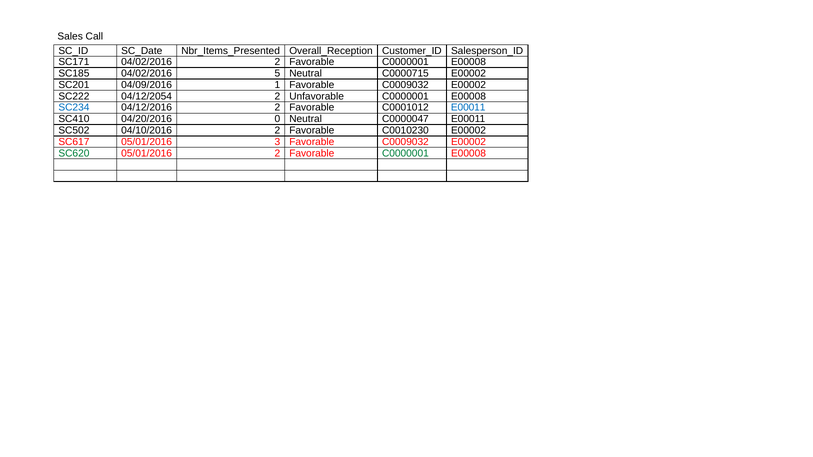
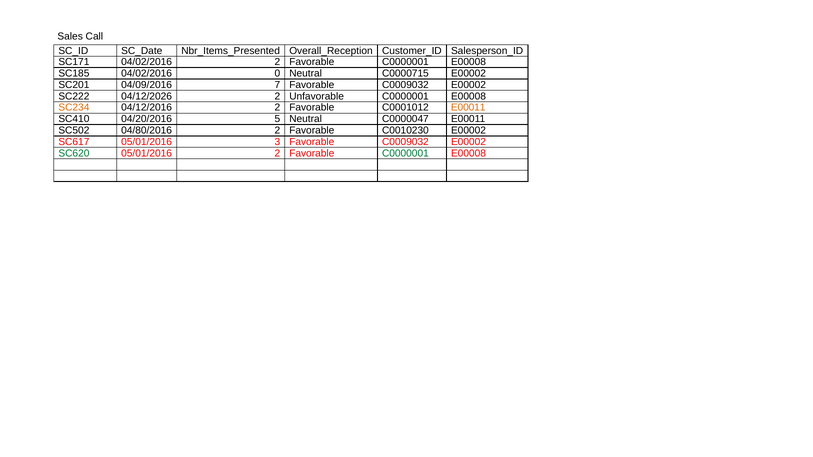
5: 5 -> 0
1: 1 -> 7
04/12/2054: 04/12/2054 -> 04/12/2026
SC234 colour: blue -> orange
E00011 at (468, 108) colour: blue -> orange
0: 0 -> 5
04/10/2016: 04/10/2016 -> 04/80/2016
